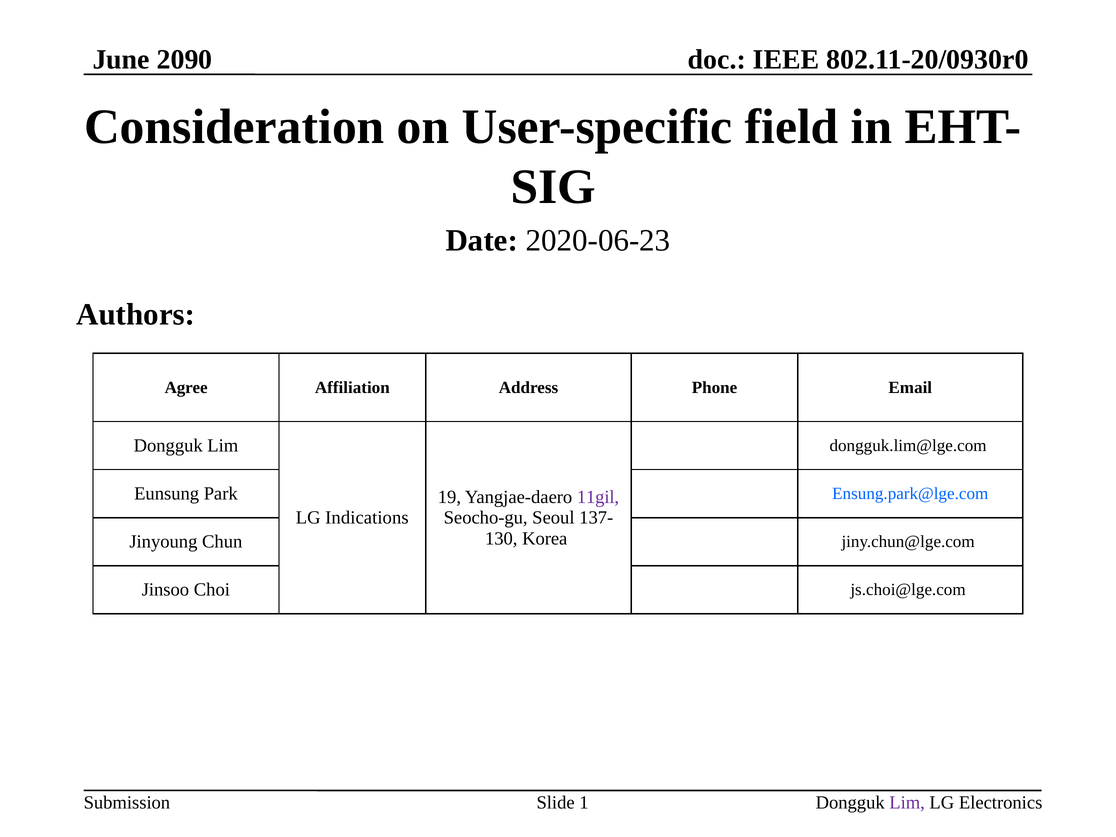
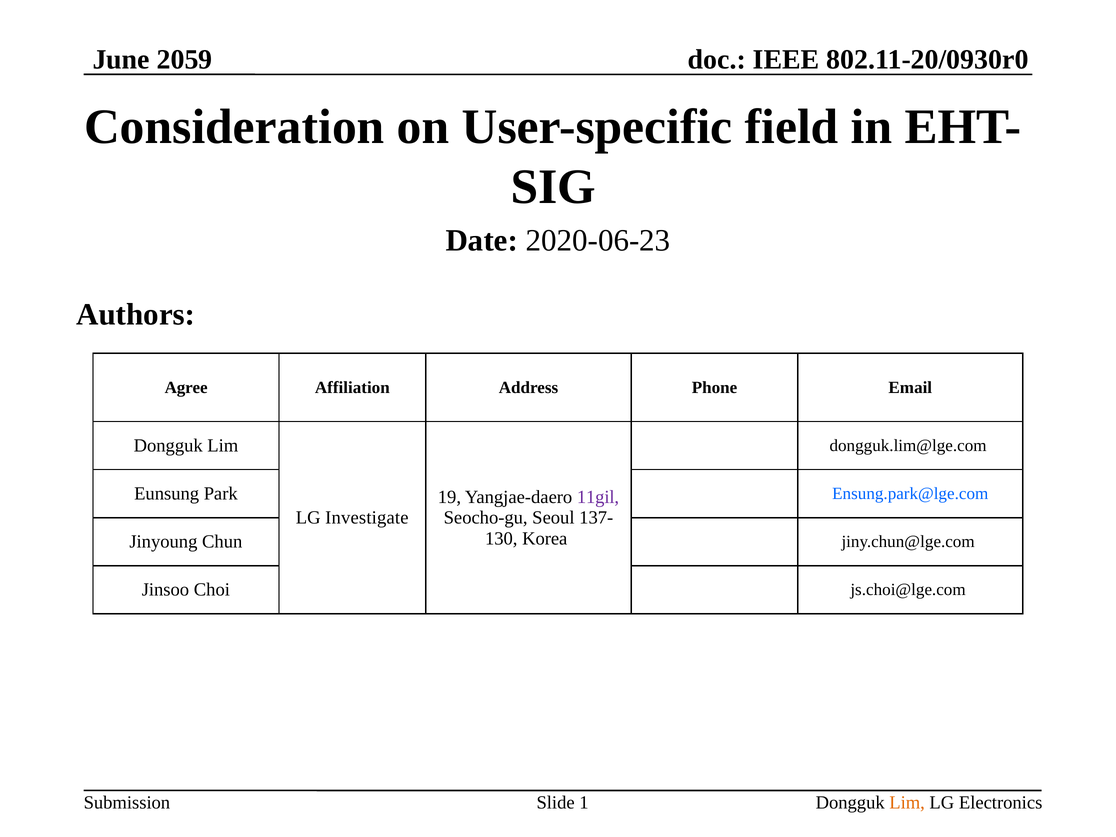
2090: 2090 -> 2059
Indications: Indications -> Investigate
Lim at (907, 803) colour: purple -> orange
